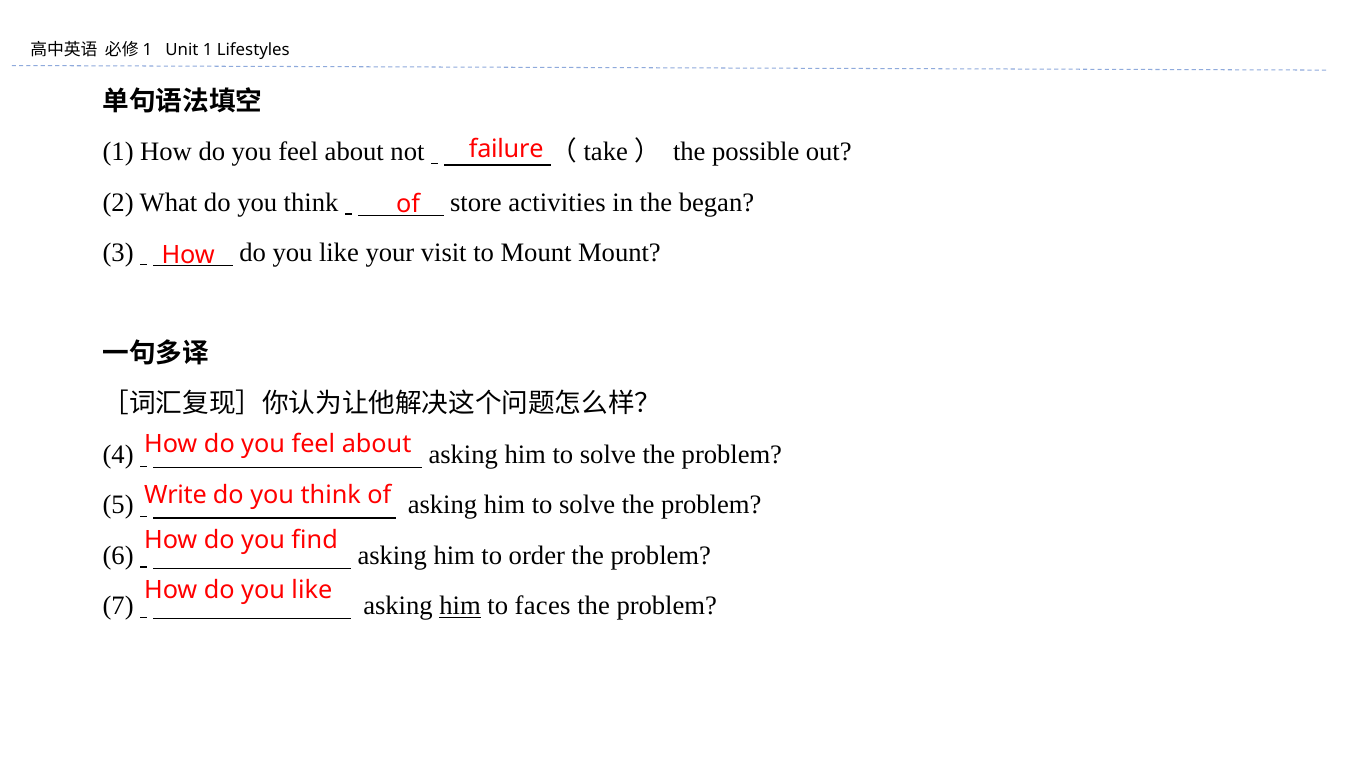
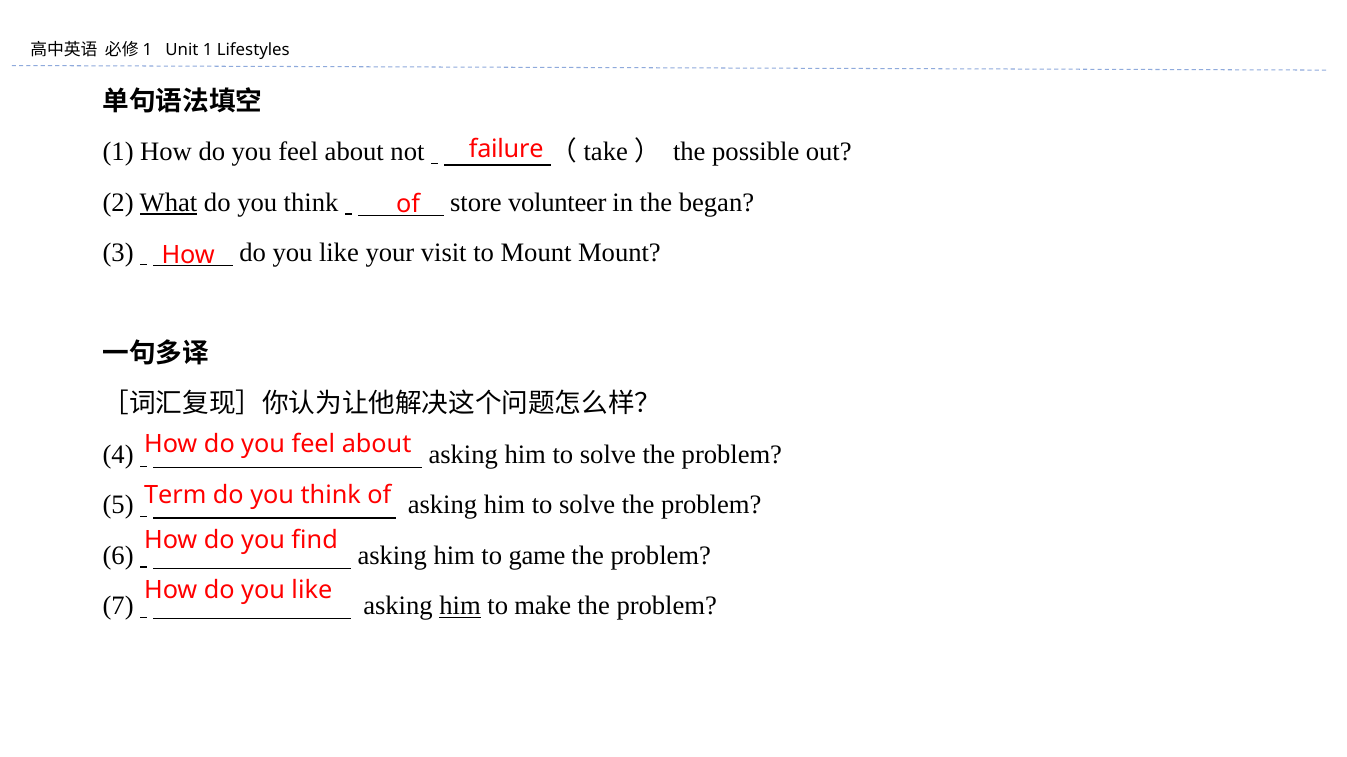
What underline: none -> present
activities: activities -> volunteer
Write: Write -> Term
order: order -> game
faces: faces -> make
